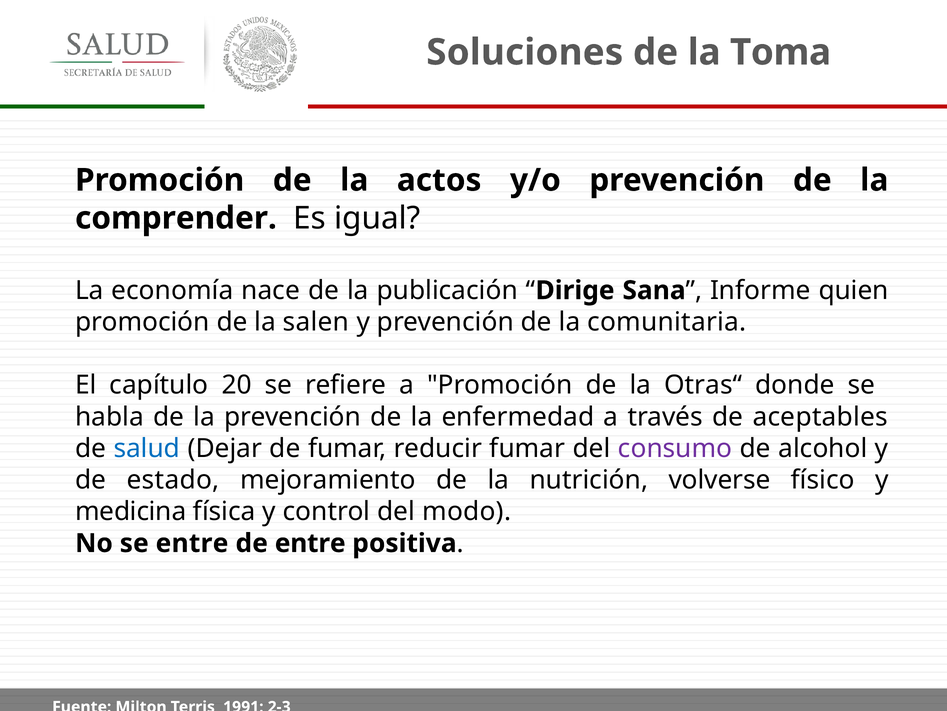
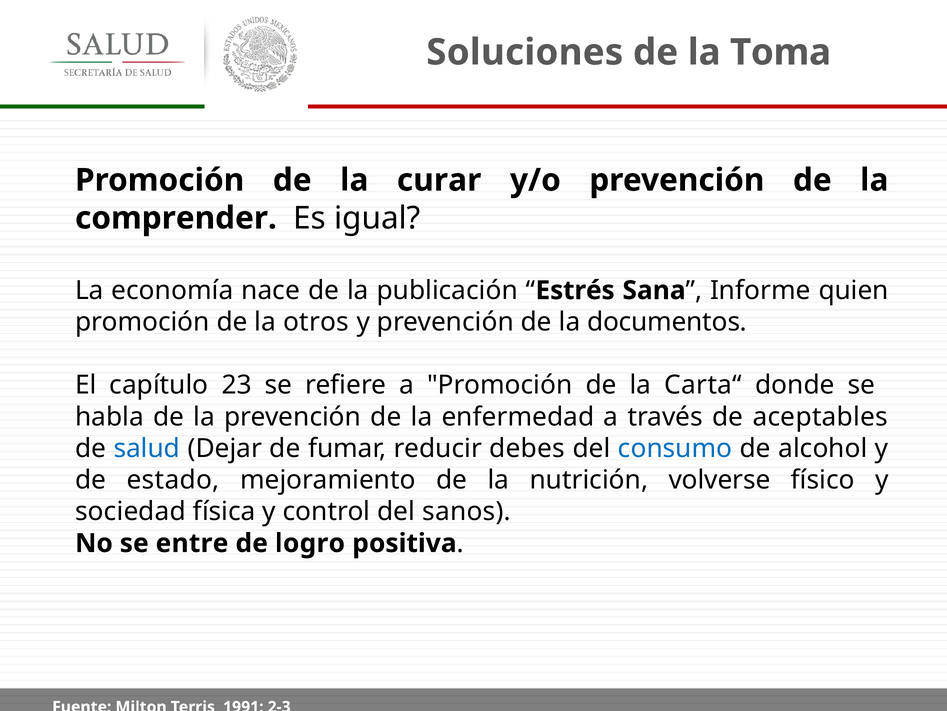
actos: actos -> curar
Dirige: Dirige -> Estrés
salen: salen -> otros
comunitaria: comunitaria -> documentos
20: 20 -> 23
Otras“: Otras“ -> Carta“
reducir fumar: fumar -> debes
consumo colour: purple -> blue
medicina: medicina -> sociedad
modo: modo -> sanos
de entre: entre -> logro
